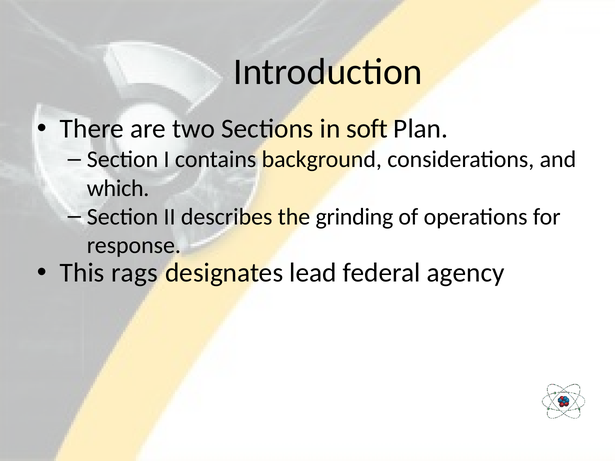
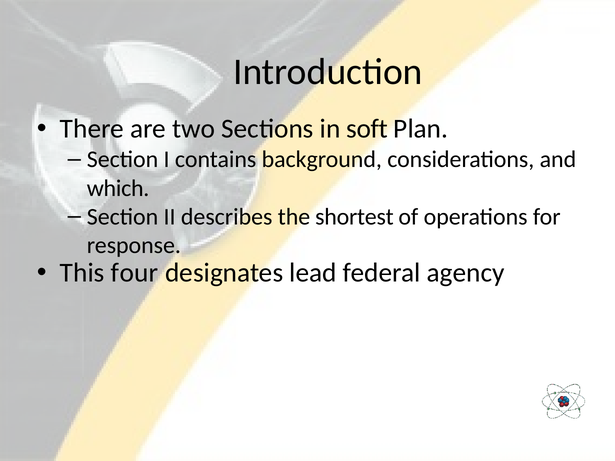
grinding: grinding -> shortest
rags: rags -> four
